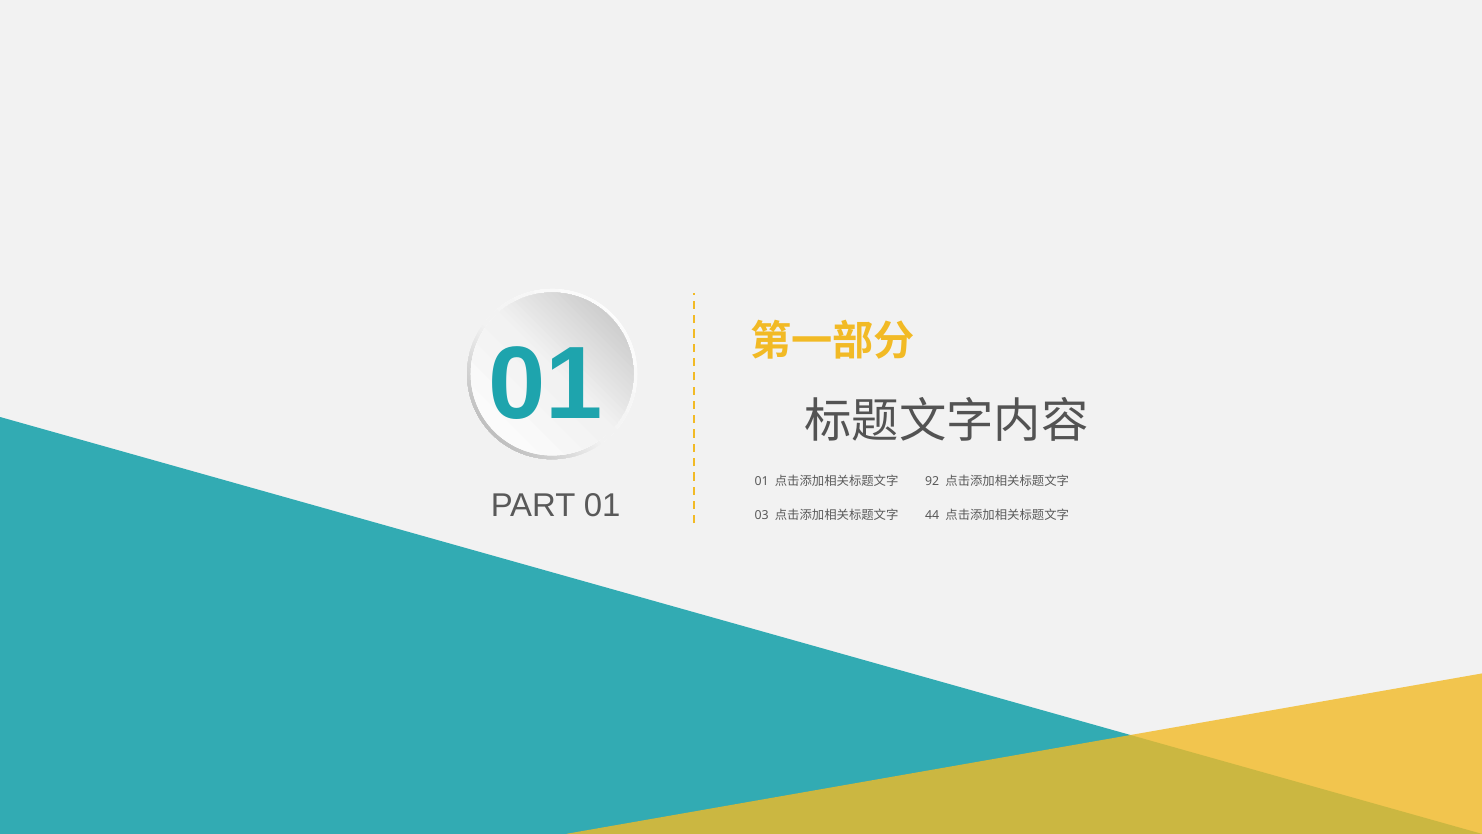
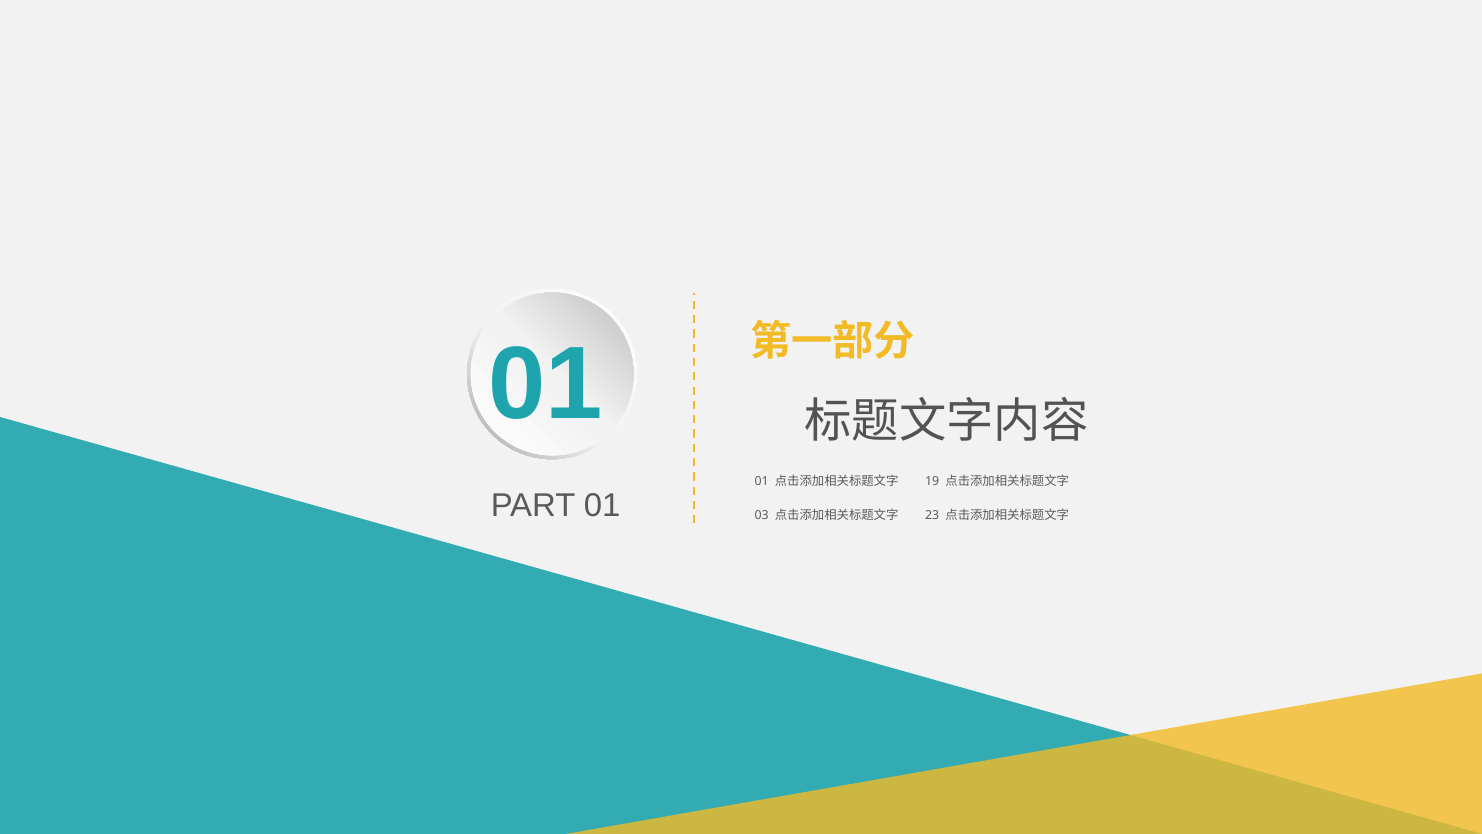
92: 92 -> 19
44: 44 -> 23
